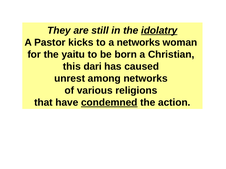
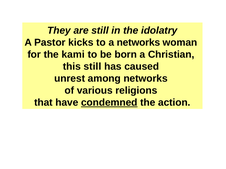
idolatry underline: present -> none
yaitu: yaitu -> kami
this dari: dari -> still
